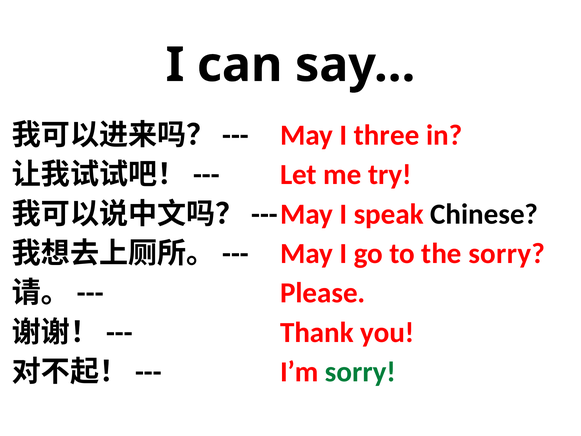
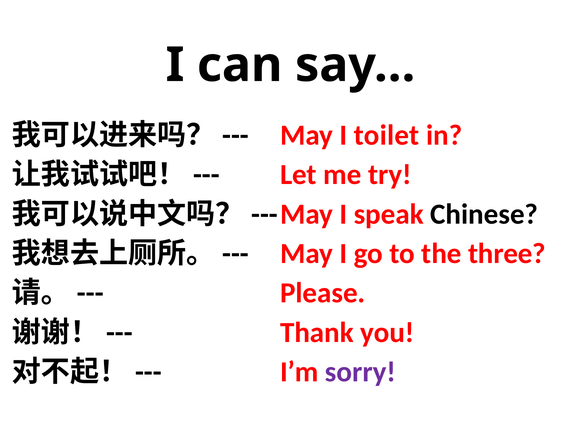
three: three -> toilet
the sorry: sorry -> three
sorry at (360, 372) colour: green -> purple
